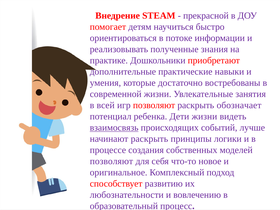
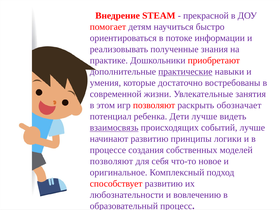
практические underline: none -> present
всей: всей -> этом
Дети жизни: жизни -> лучше
начинают раскрыть: раскрыть -> развитию
